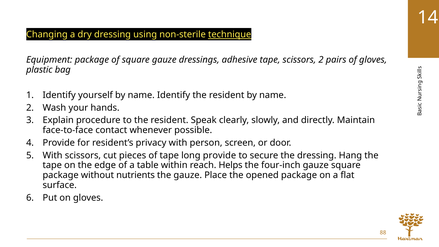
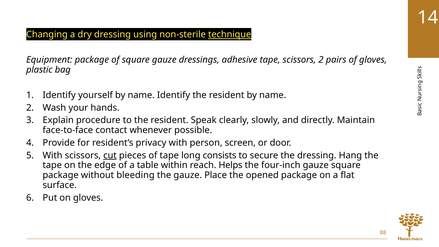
cut underline: none -> present
long provide: provide -> consists
nutrients: nutrients -> bleeding
